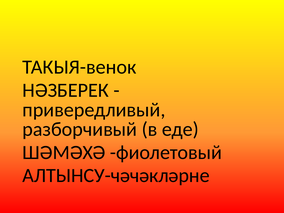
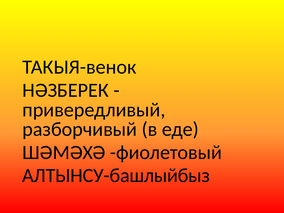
АЛТЫНСУ-чәчәкләрне: АЛТЫНСУ-чәчәкләрне -> АЛТЫНСУ-башлыйбыз
